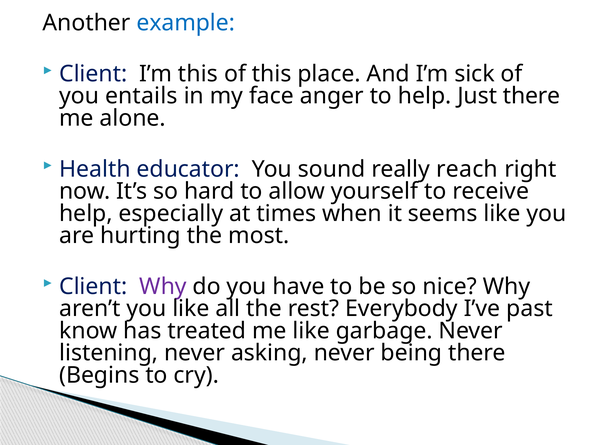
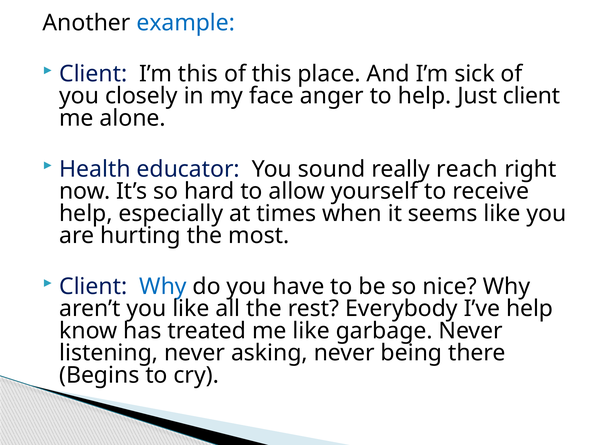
entails: entails -> closely
Just there: there -> client
Why at (163, 286) colour: purple -> blue
I’ve past: past -> help
